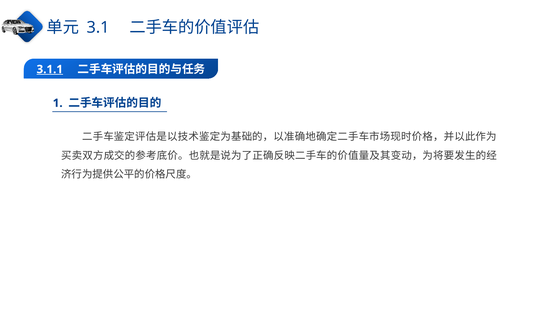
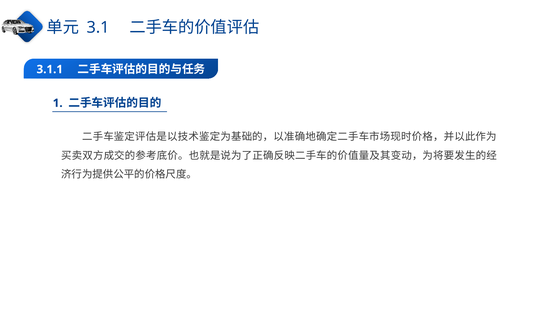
3.1.1 underline: present -> none
